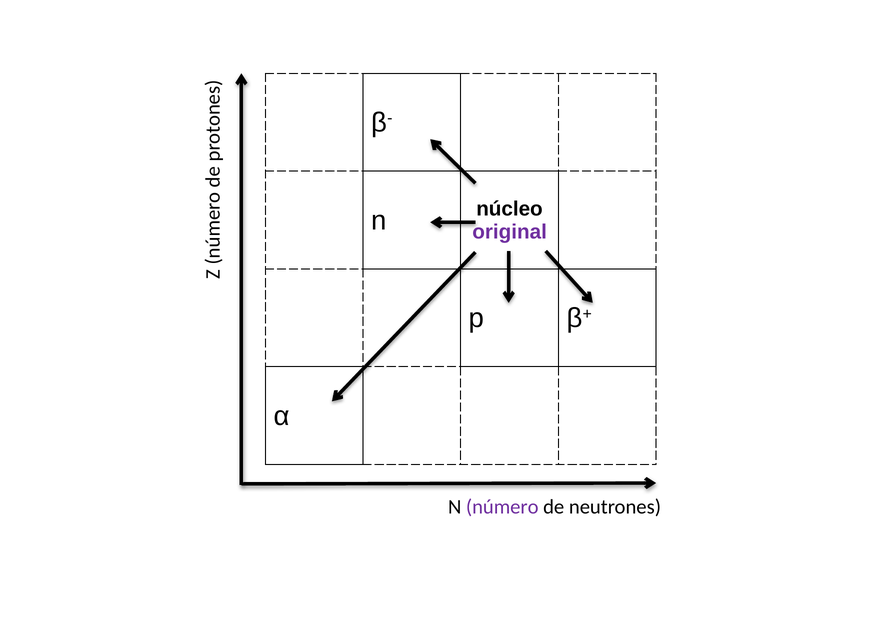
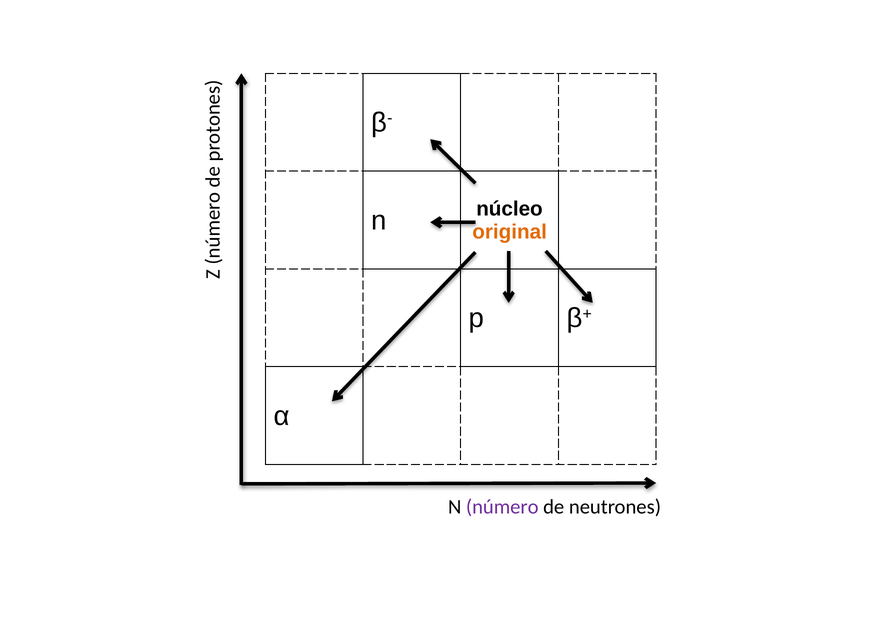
original colour: purple -> orange
